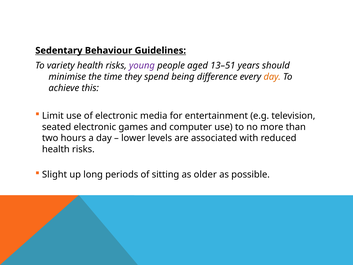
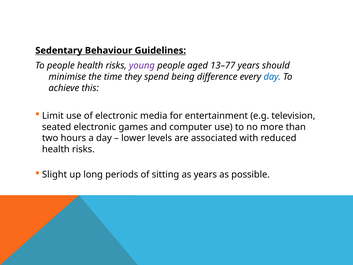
To variety: variety -> people
13–51: 13–51 -> 13–77
day at (272, 77) colour: orange -> blue
as older: older -> years
